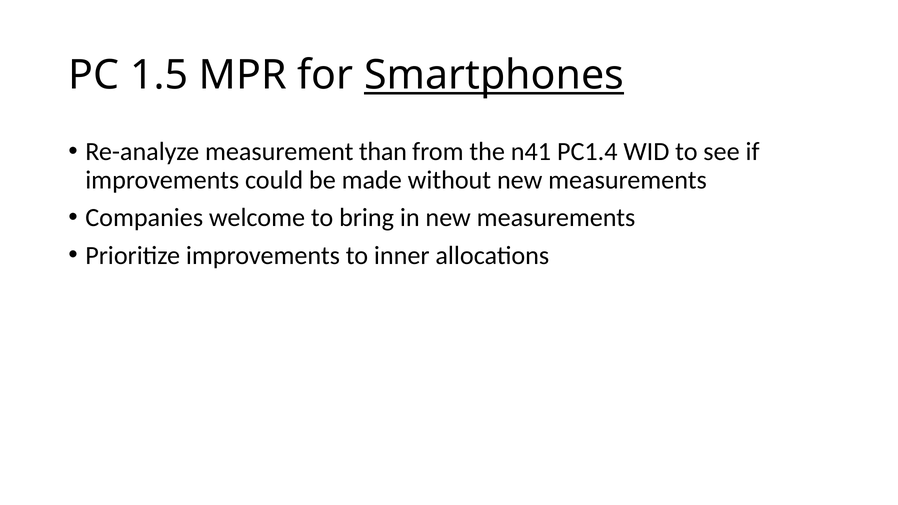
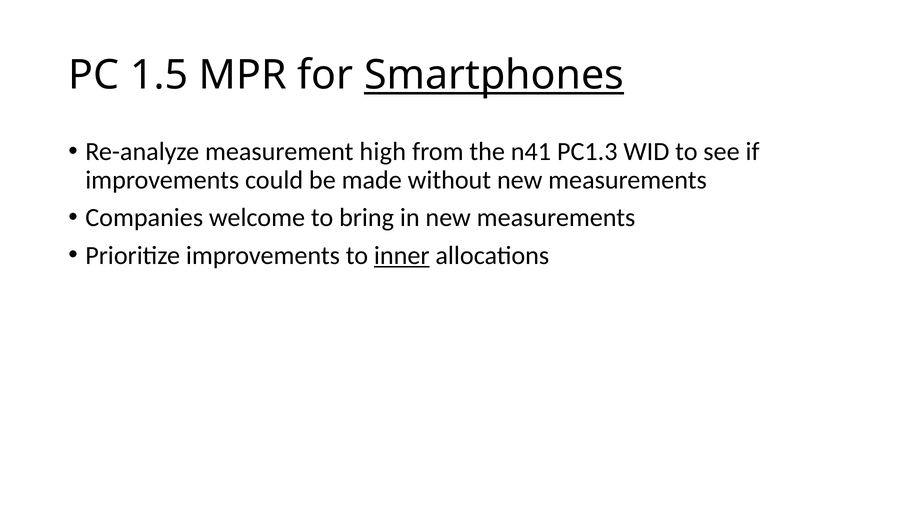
than: than -> high
PC1.4: PC1.4 -> PC1.3
inner underline: none -> present
